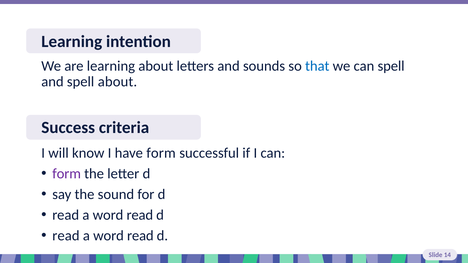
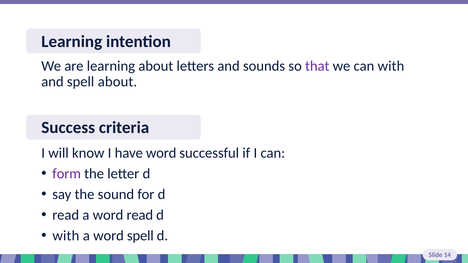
that colour: blue -> purple
can spell: spell -> with
have form: form -> word
read at (66, 236): read -> with
read at (140, 236): read -> spell
